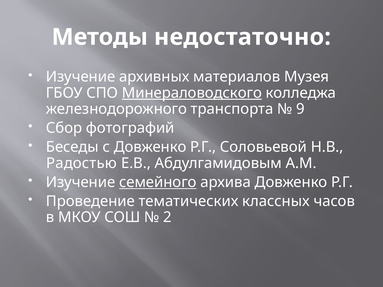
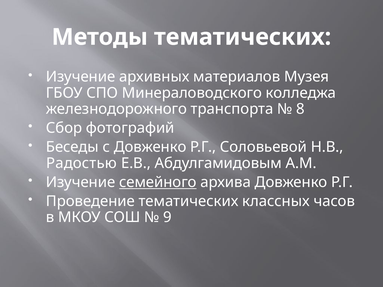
Методы недостаточно: недостаточно -> тематических
Минераловодского underline: present -> none
9: 9 -> 8
2: 2 -> 9
